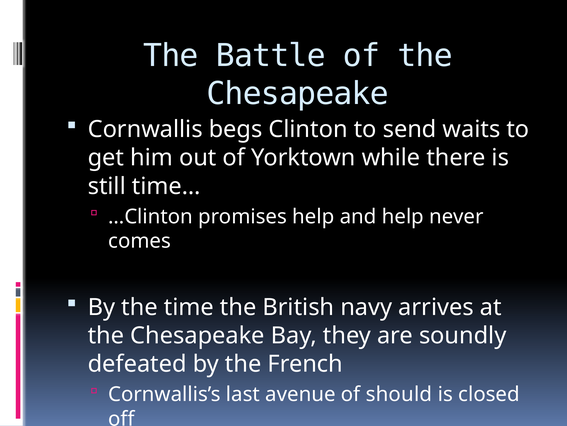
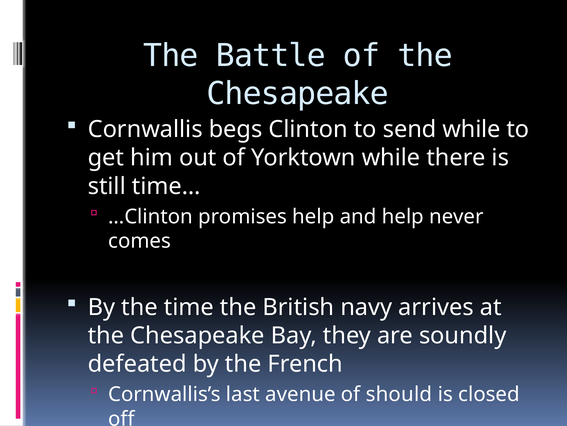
send waits: waits -> while
